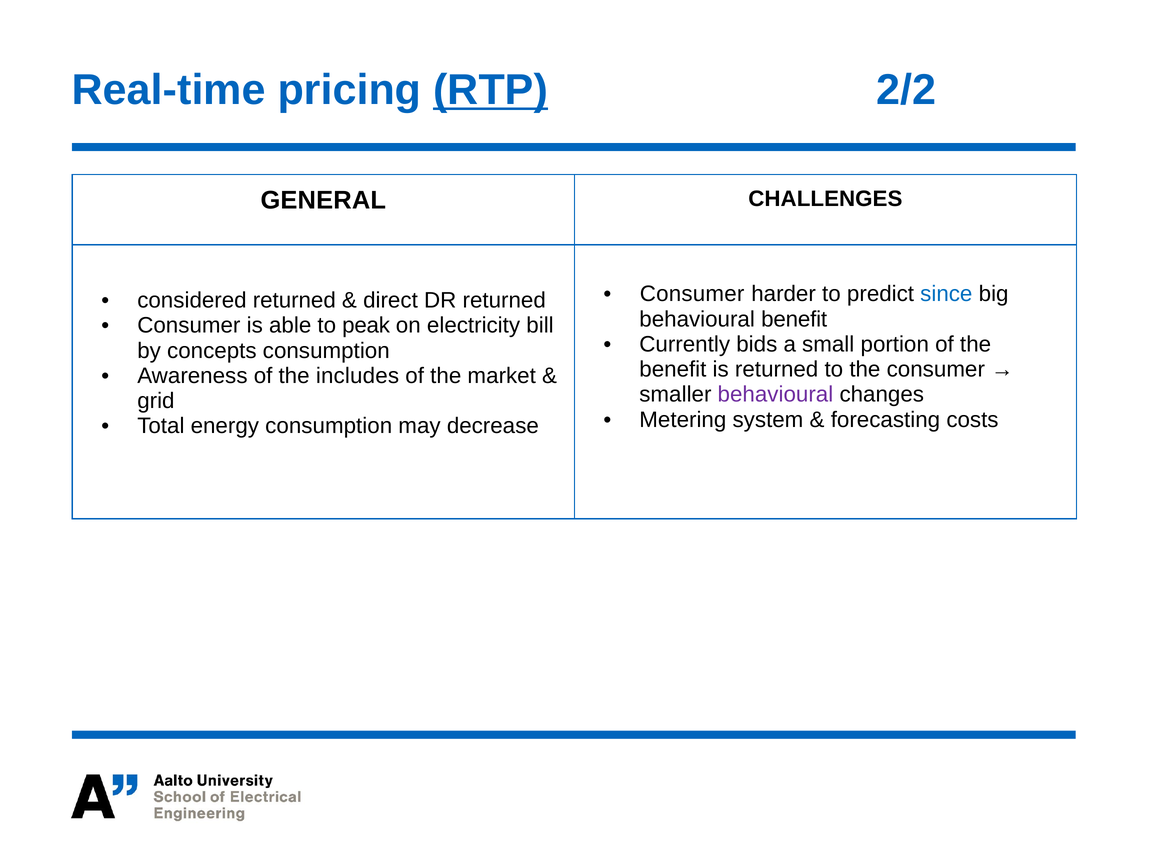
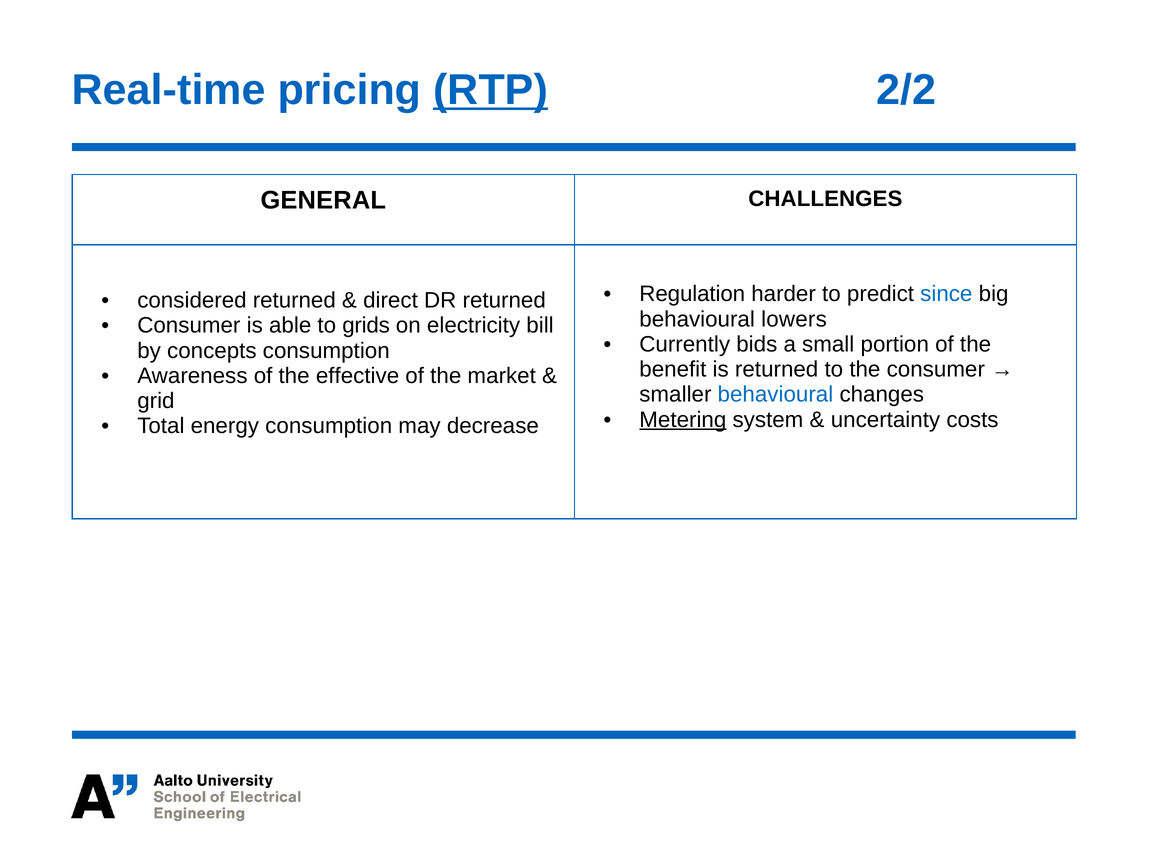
Consumer at (692, 294): Consumer -> Regulation
behavioural benefit: benefit -> lowers
peak: peak -> grids
includes: includes -> effective
behavioural at (775, 394) colour: purple -> blue
Metering underline: none -> present
forecasting: forecasting -> uncertainty
